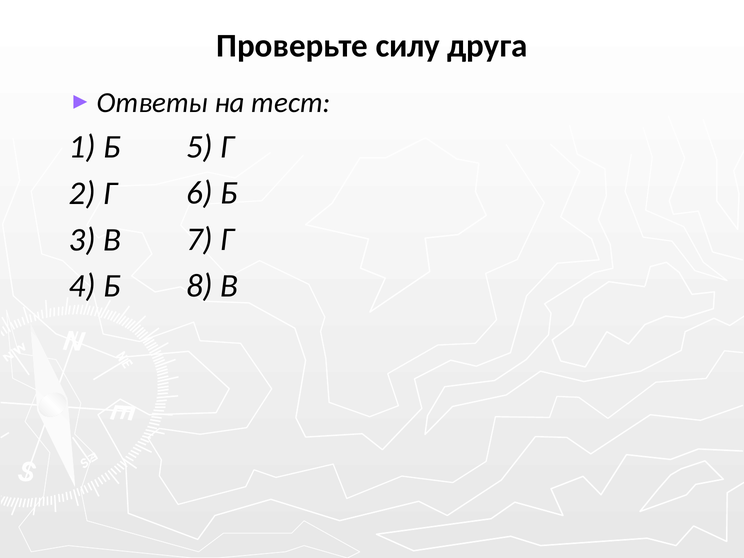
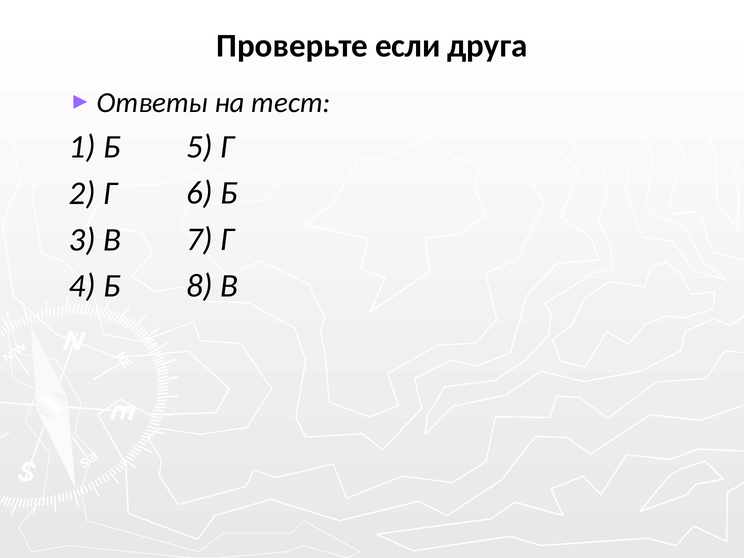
силу: силу -> если
